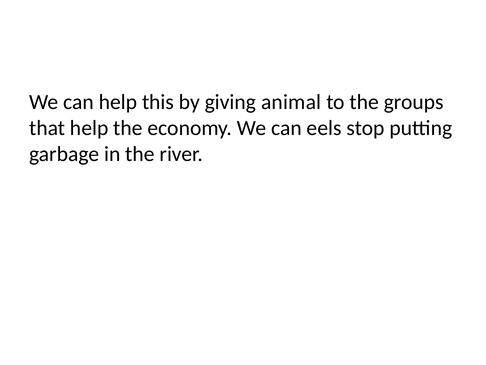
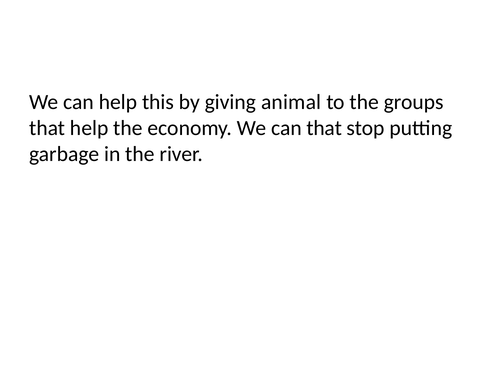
can eels: eels -> that
